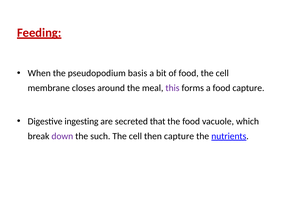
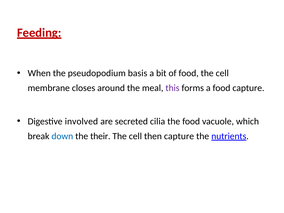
ingesting: ingesting -> involved
that: that -> cilia
down colour: purple -> blue
such: such -> their
